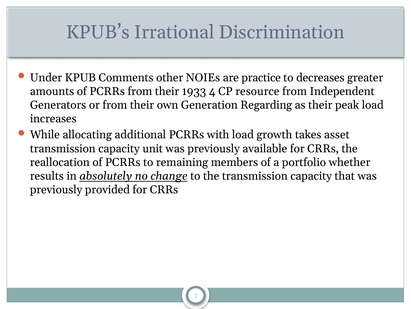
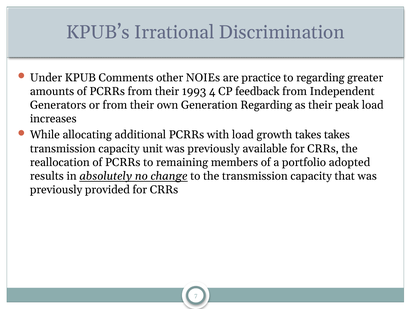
to decreases: decreases -> regarding
1933: 1933 -> 1993
resource: resource -> feedback
takes asset: asset -> takes
whether: whether -> adopted
